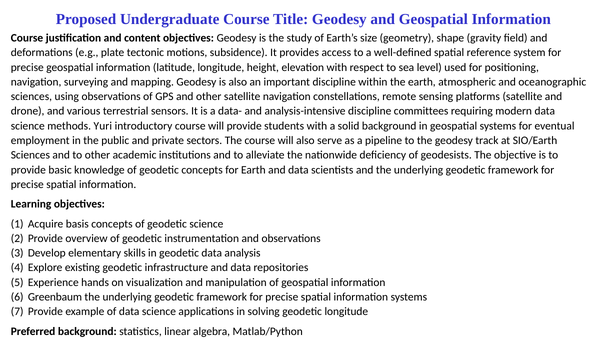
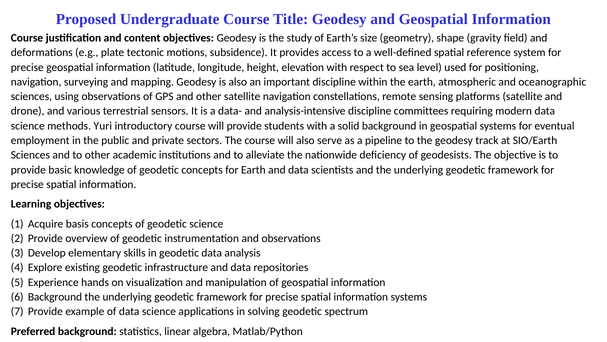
Greenbaum at (55, 296): Greenbaum -> Background
geodetic longitude: longitude -> spectrum
